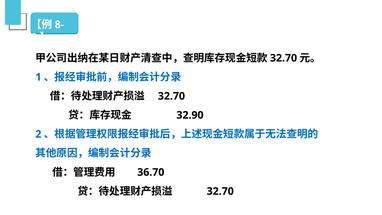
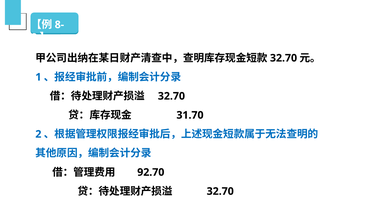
32.90: 32.90 -> 31.70
36.70: 36.70 -> 92.70
